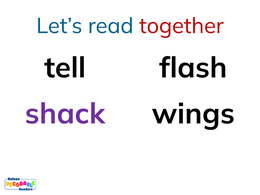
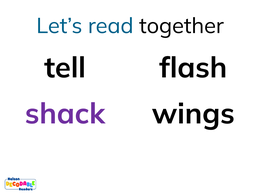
together colour: red -> black
